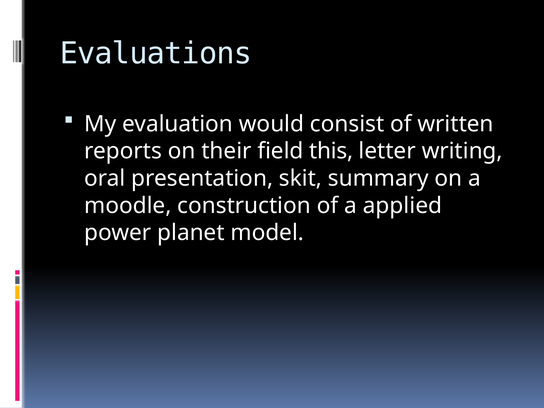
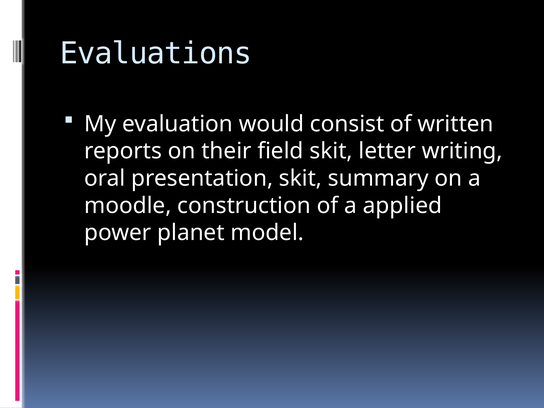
field this: this -> skit
